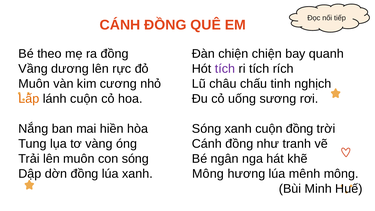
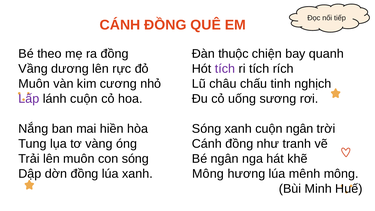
Đàn chiện: chiện -> thuộc
Lấp colour: orange -> purple
cuộn đồng: đồng -> ngân
